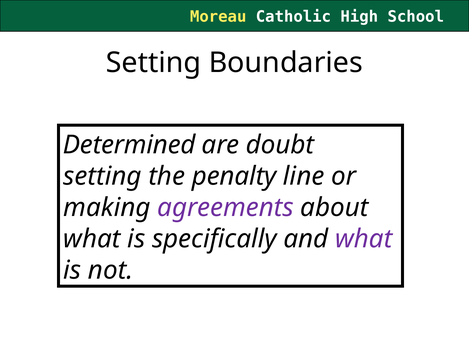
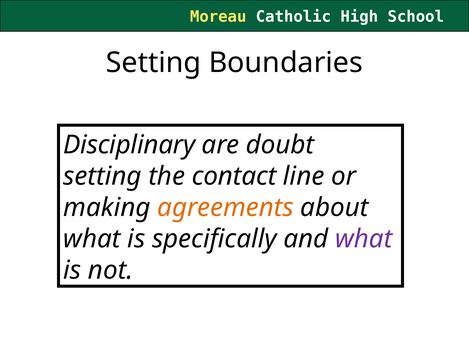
Determined: Determined -> Disciplinary
penalty: penalty -> contact
agreements colour: purple -> orange
